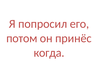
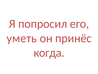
потом: потом -> уметь
